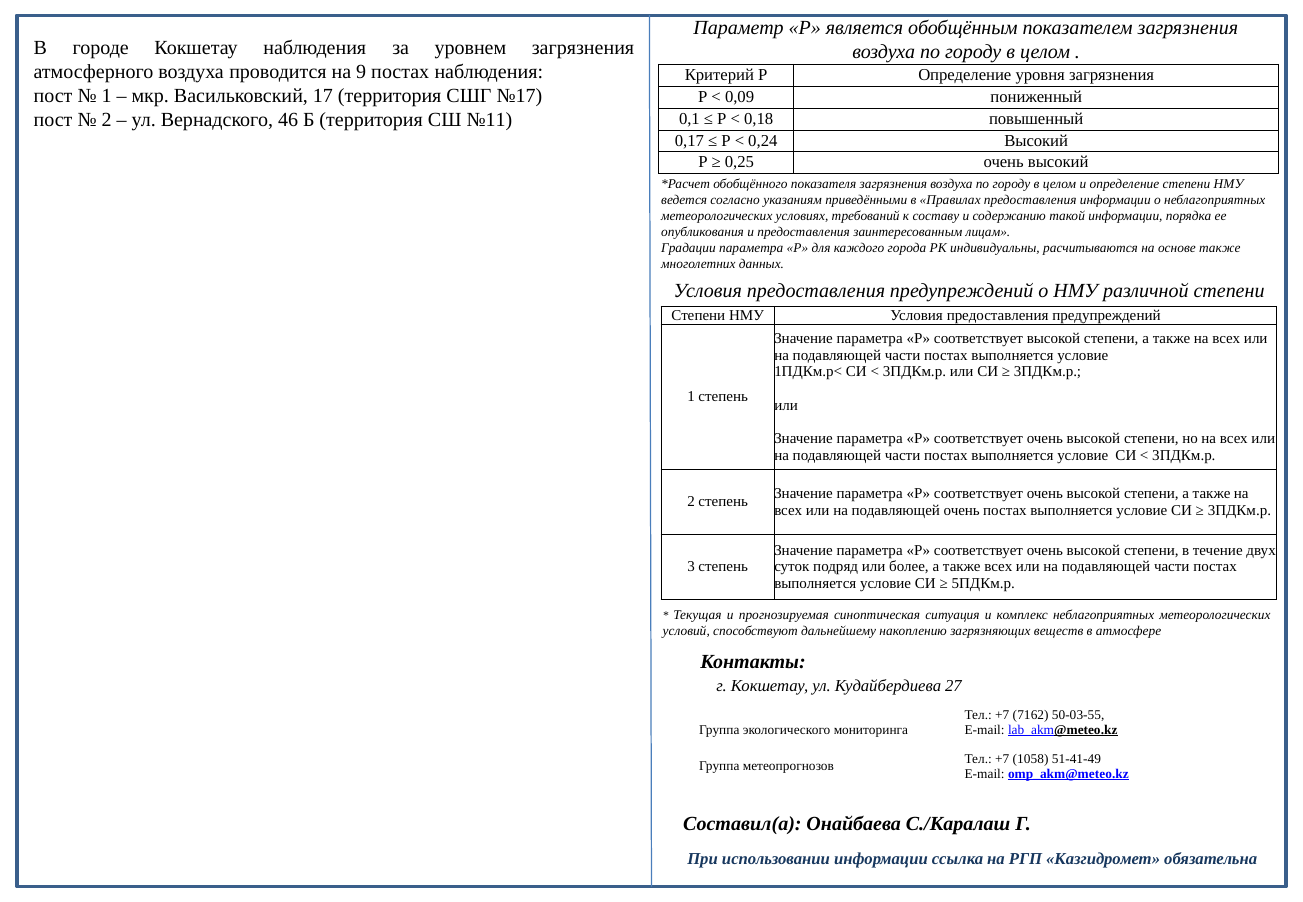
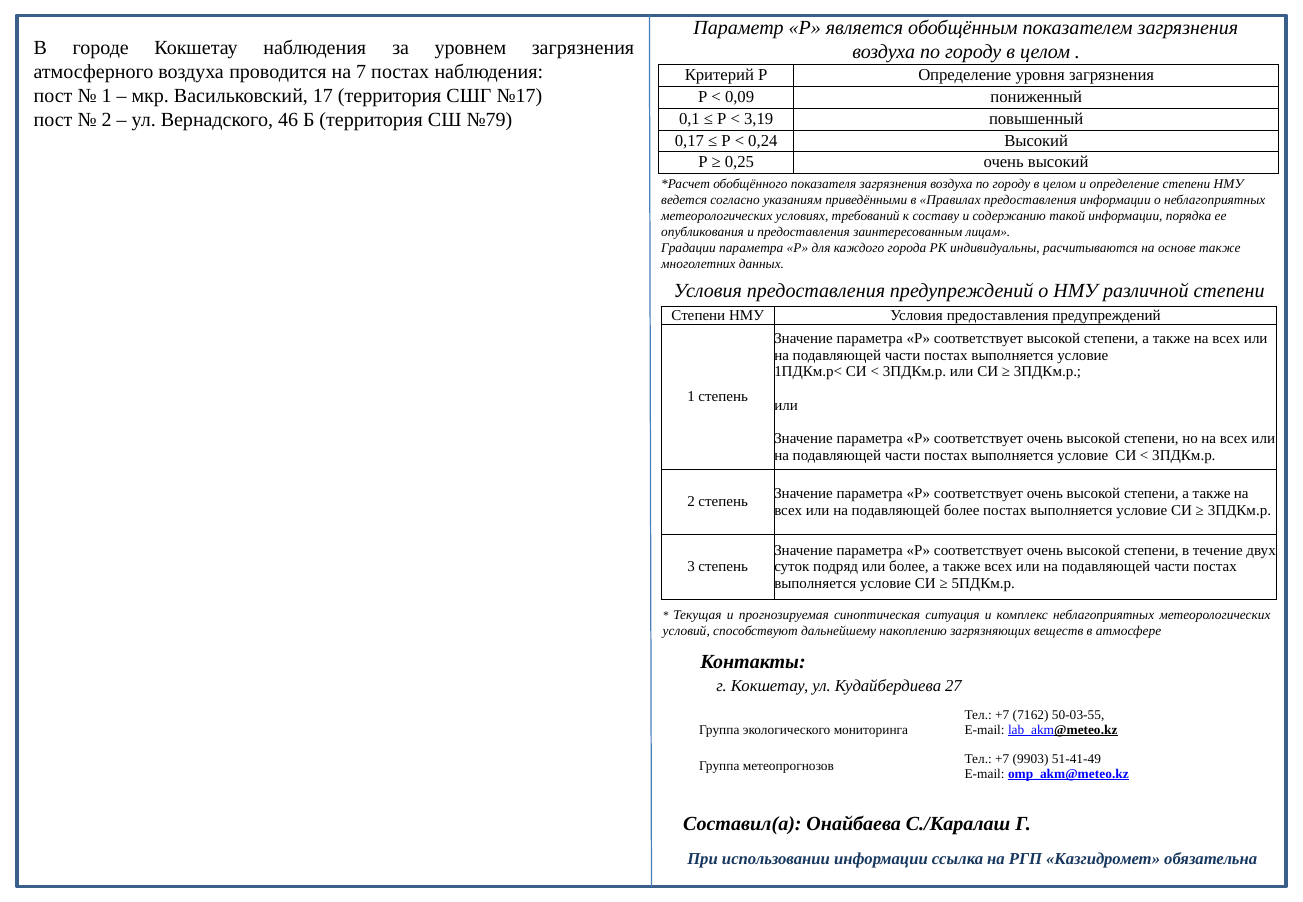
9: 9 -> 7
№11: №11 -> №79
0,18: 0,18 -> 3,19
подавляющей очень: очень -> более
1058: 1058 -> 9903
